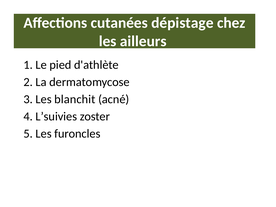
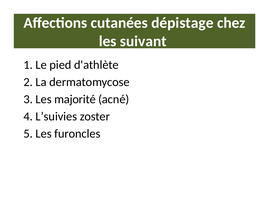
ailleurs: ailleurs -> suivant
blanchit: blanchit -> majorité
